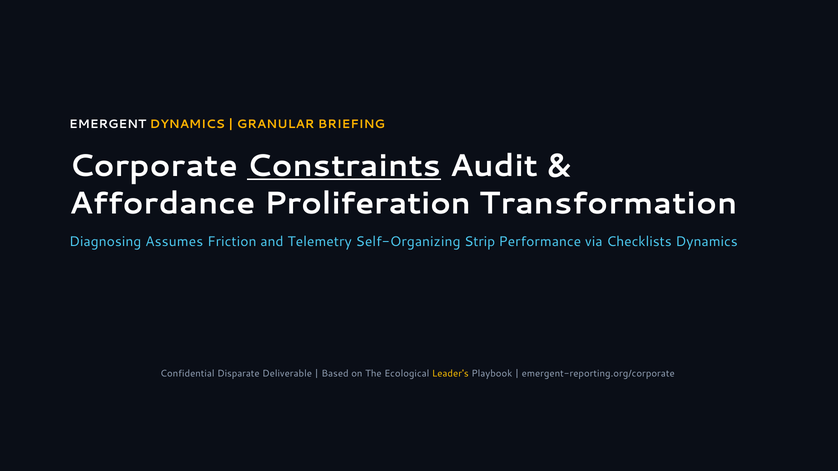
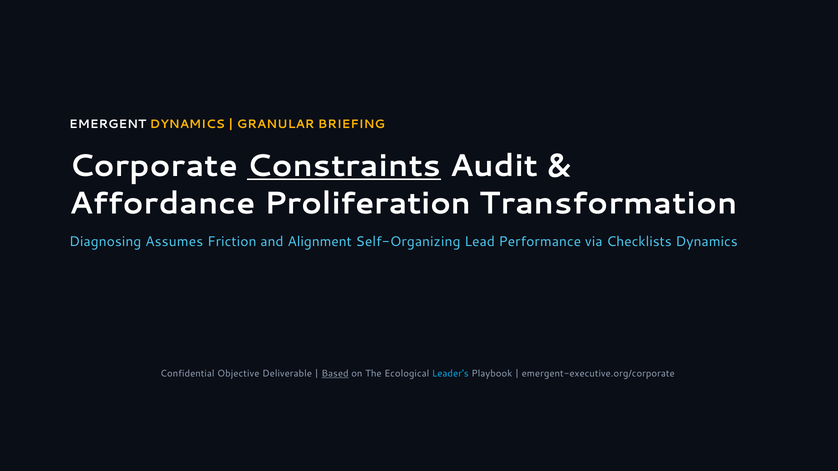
Telemetry: Telemetry -> Alignment
Strip: Strip -> Lead
Disparate: Disparate -> Objective
Based underline: none -> present
Leader's colour: yellow -> light blue
emergent-reporting.org/corporate: emergent-reporting.org/corporate -> emergent-executive.org/corporate
